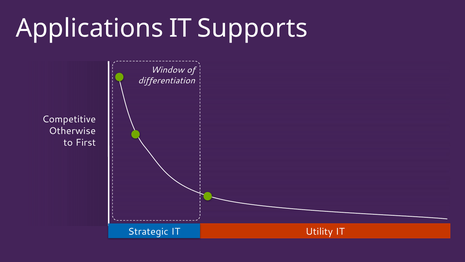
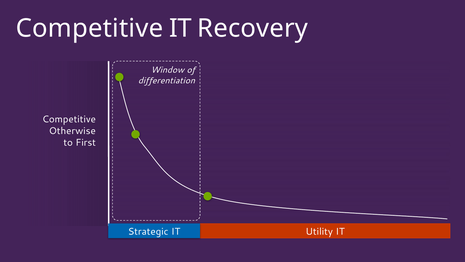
Applications at (90, 28): Applications -> Competitive
Supports: Supports -> Recovery
